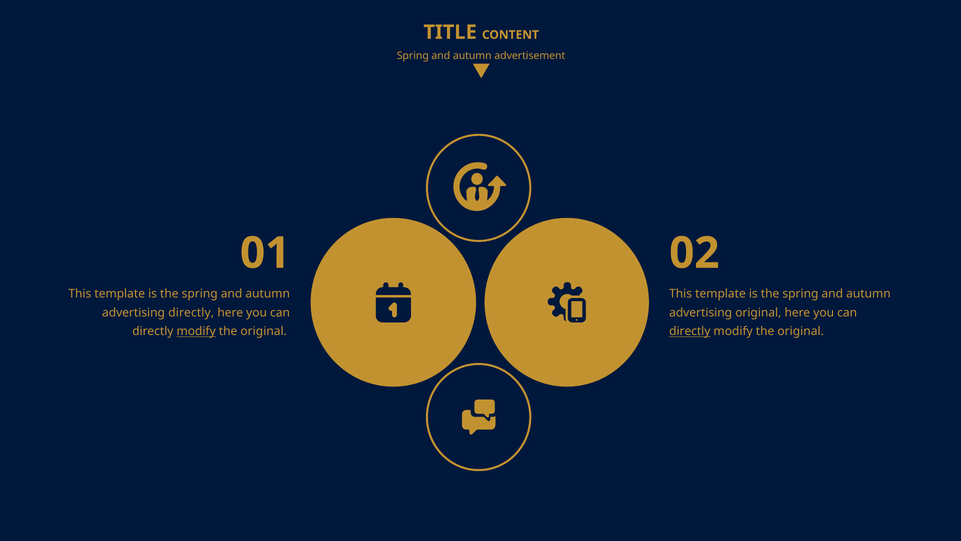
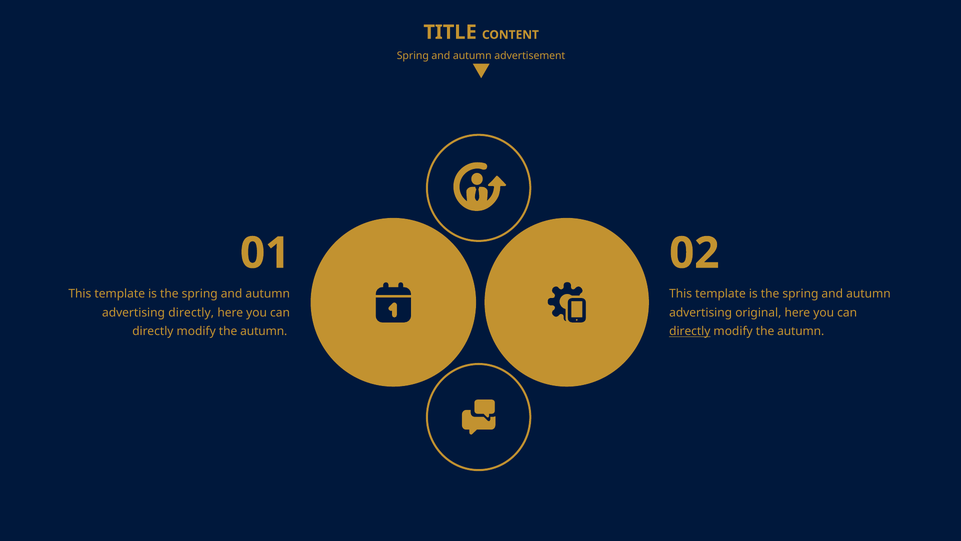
modify at (196, 331) underline: present -> none
original at (264, 331): original -> autumn
original at (801, 331): original -> autumn
